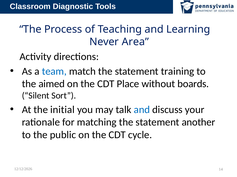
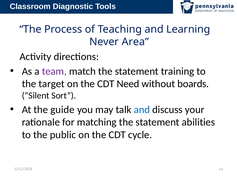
team colour: blue -> purple
aimed: aimed -> target
Place: Place -> Need
initial: initial -> guide
another: another -> abilities
